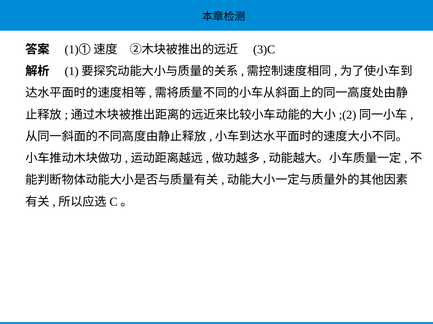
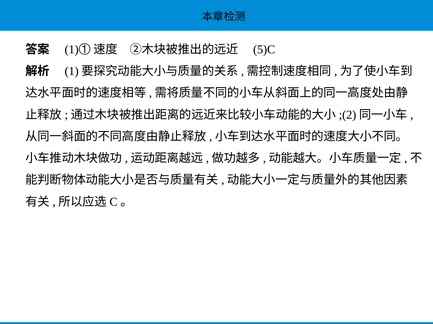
3)C: 3)C -> 5)C
